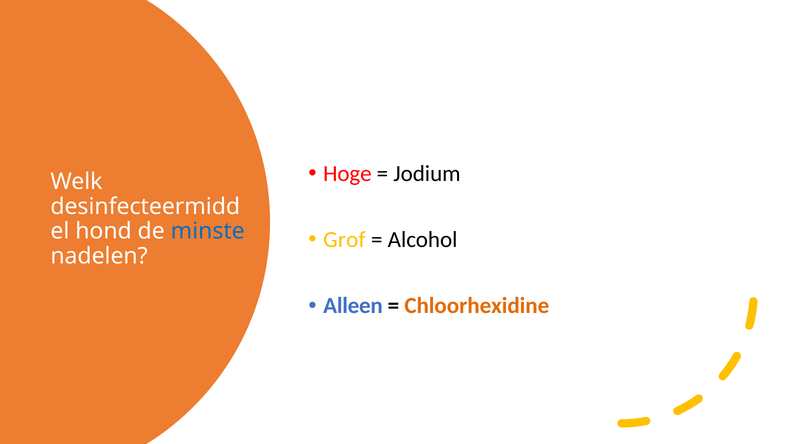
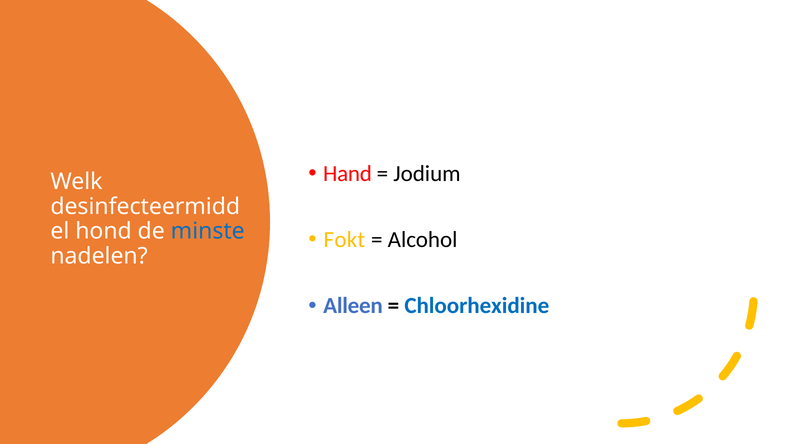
Hoge: Hoge -> Hand
Grof: Grof -> Fokt
Chloorhexidine colour: orange -> blue
